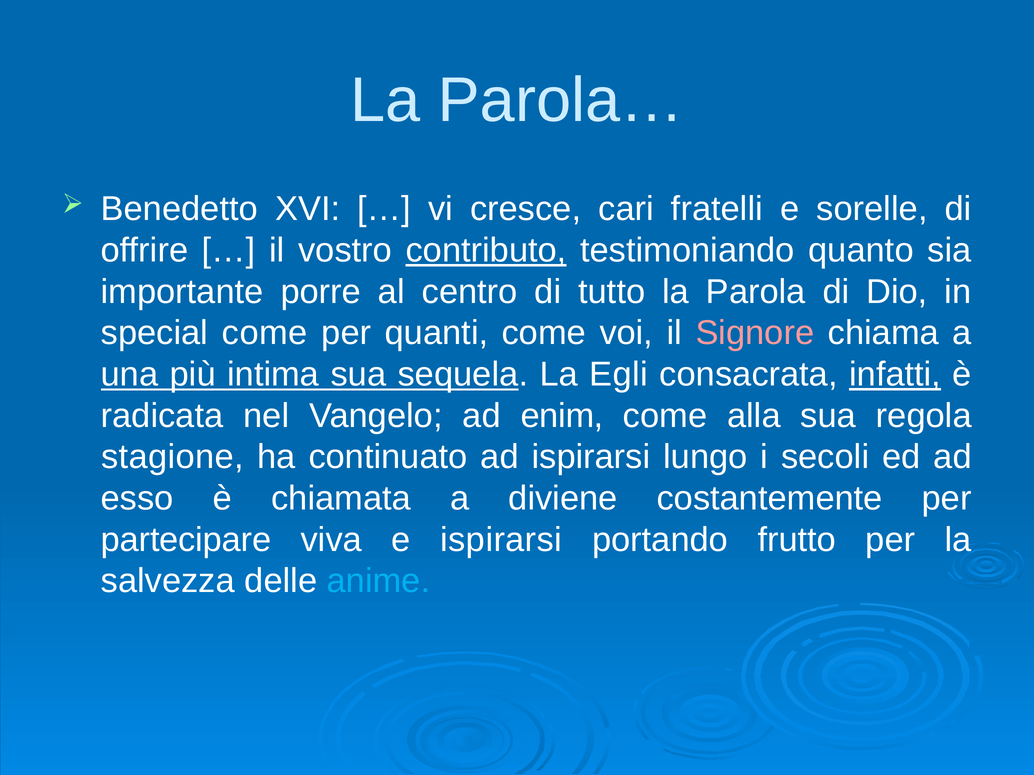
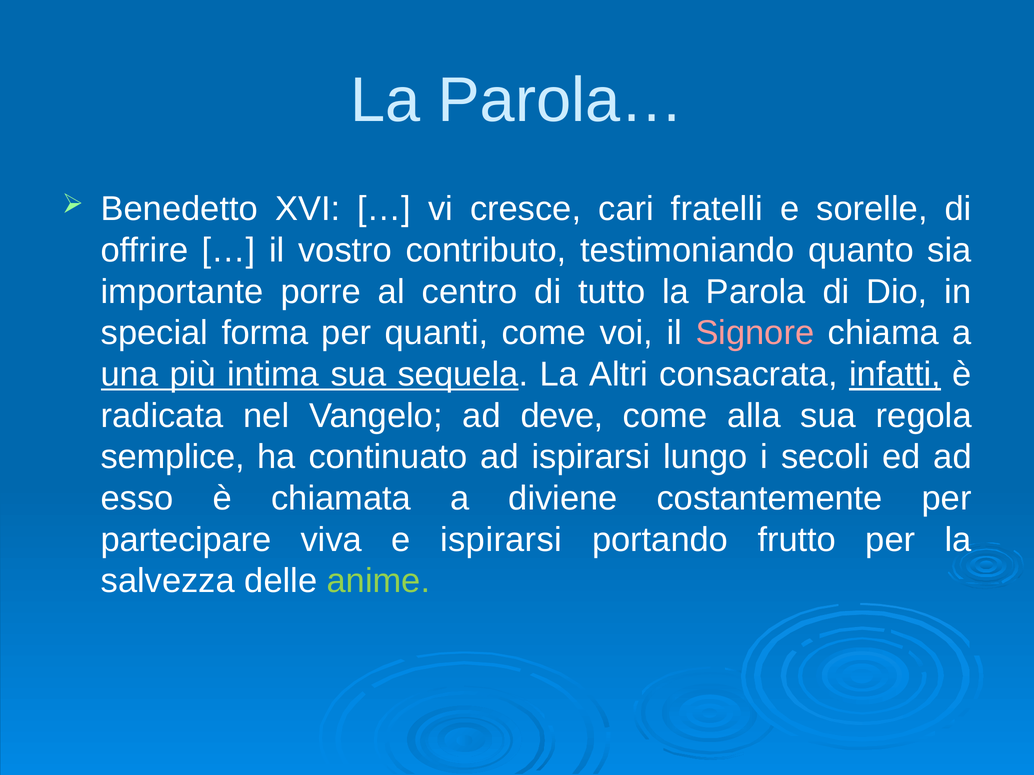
contributo underline: present -> none
special come: come -> forma
Egli: Egli -> Altri
enim: enim -> deve
stagione: stagione -> semplice
anime colour: light blue -> light green
